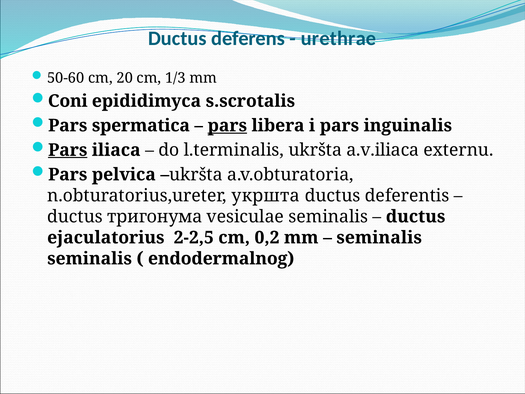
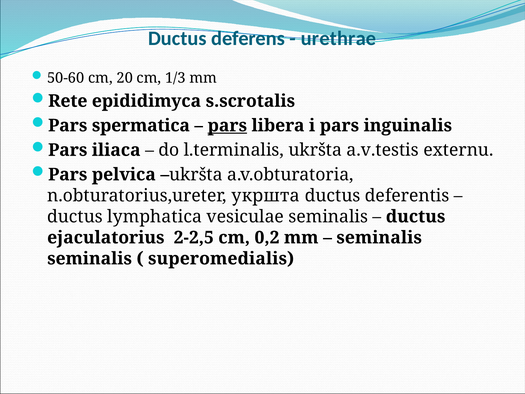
Coni: Coni -> Rete
Pars at (68, 150) underline: present -> none
a.v.iliaca: a.v.iliaca -> a.v.testis
тригонума: тригонума -> lymphatica
endodermalnog: endodermalnog -> superomedialis
